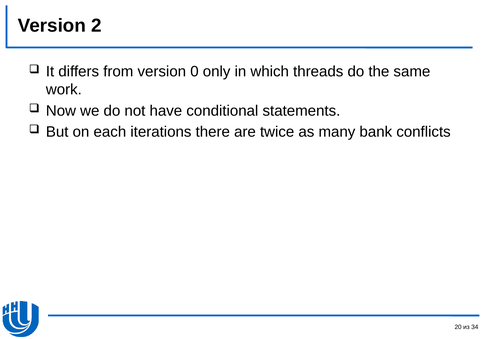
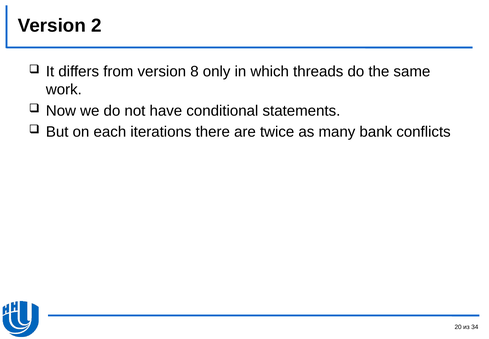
0: 0 -> 8
